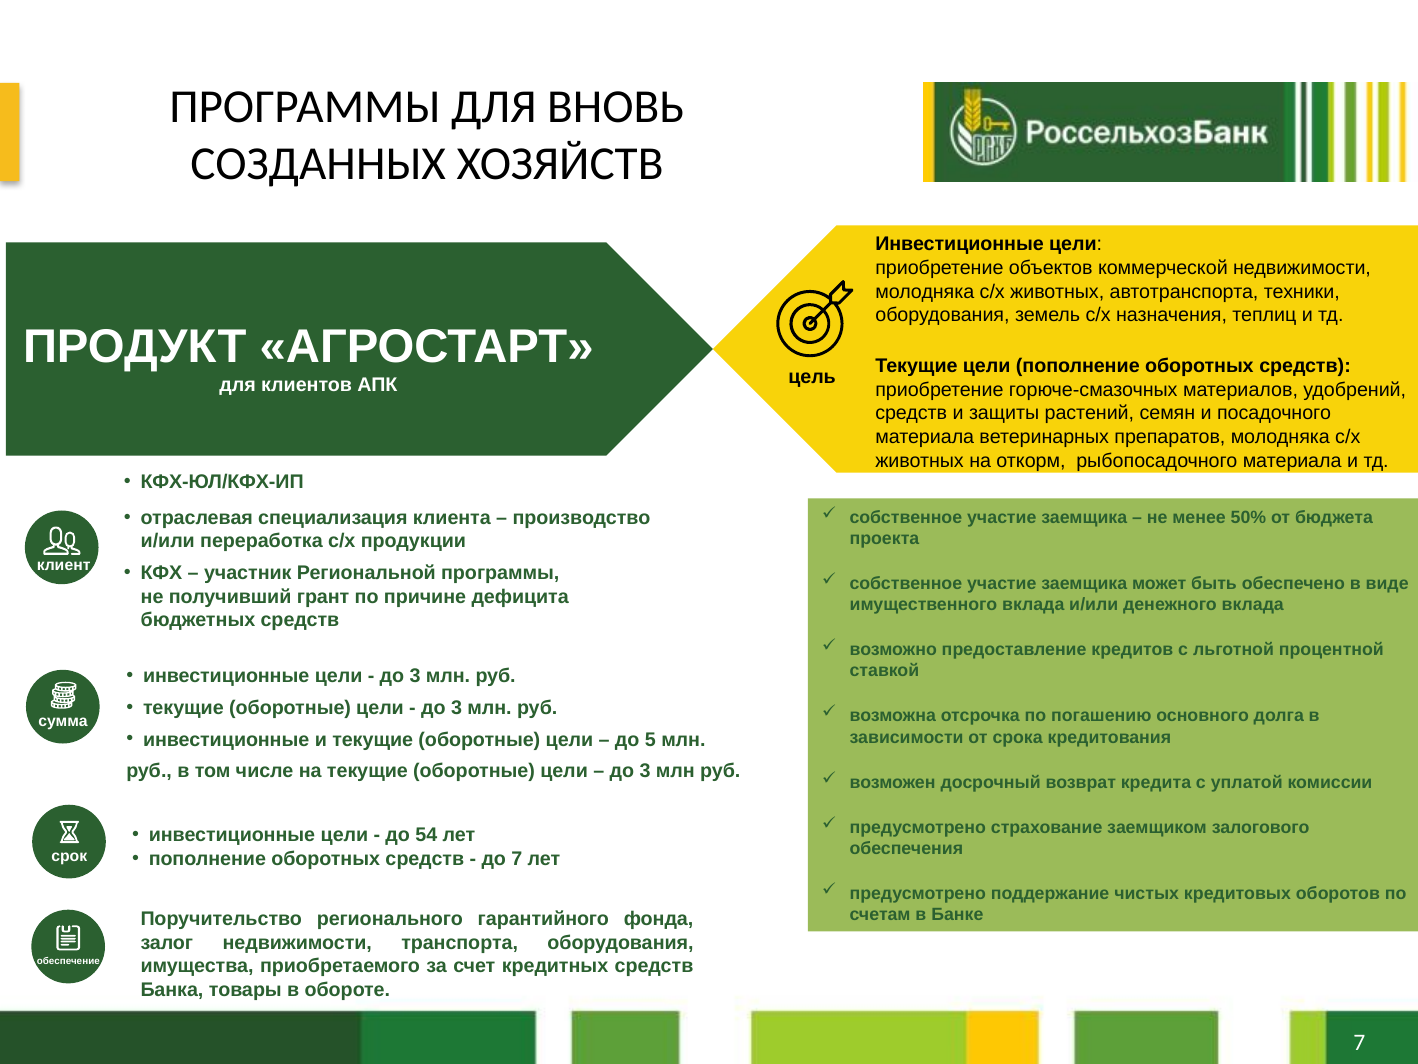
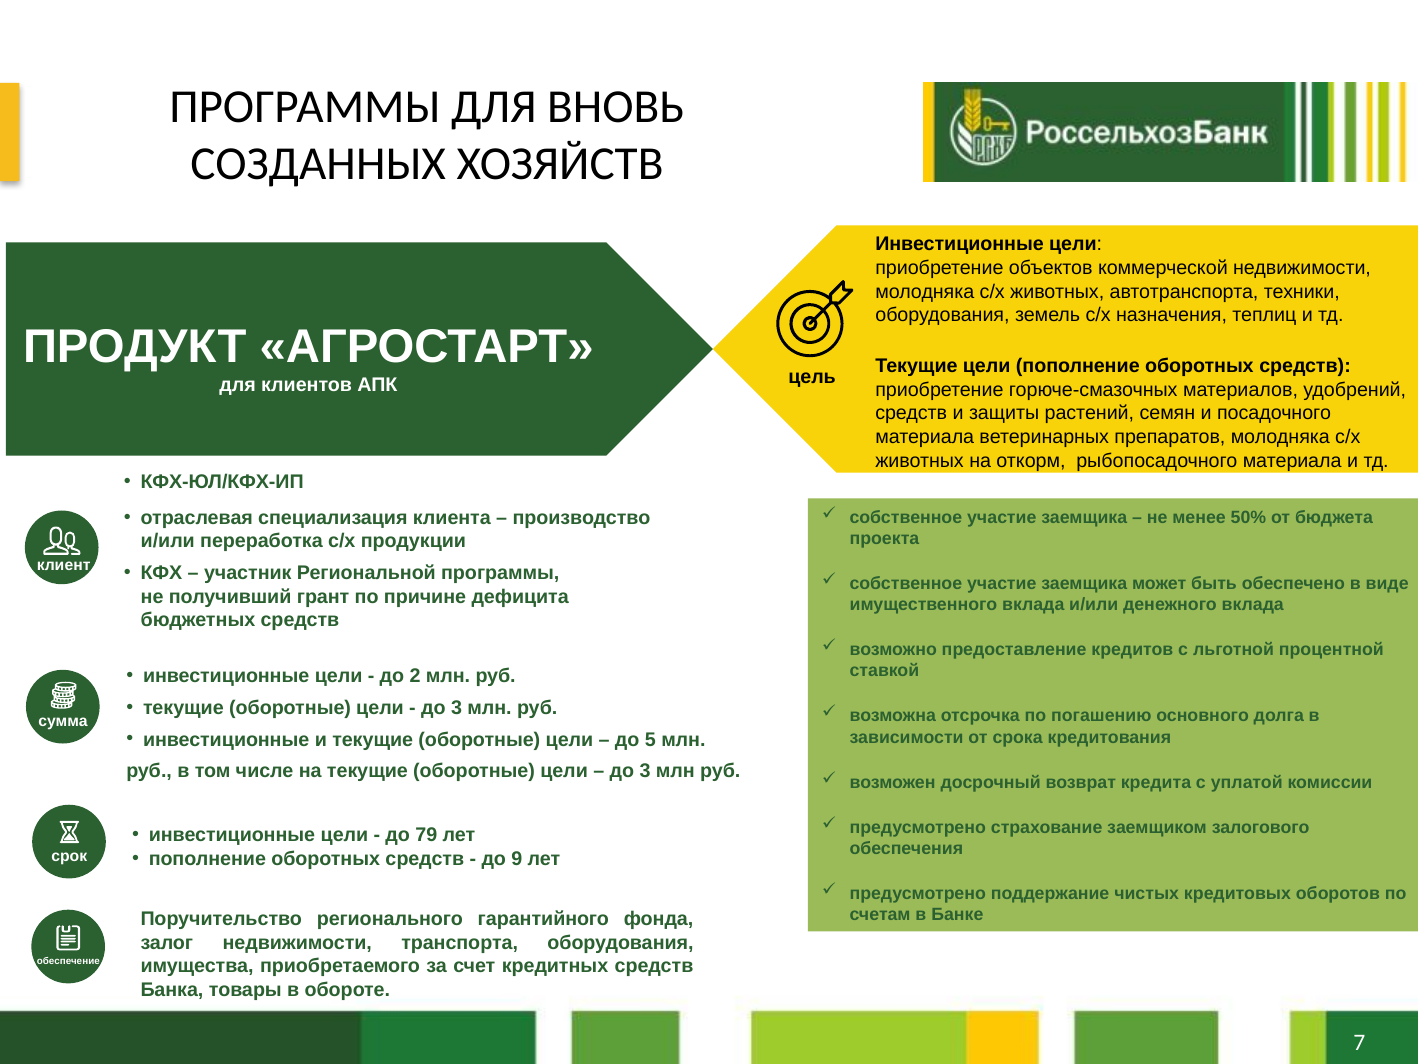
3 at (415, 676): 3 -> 2
54: 54 -> 79
до 7: 7 -> 9
